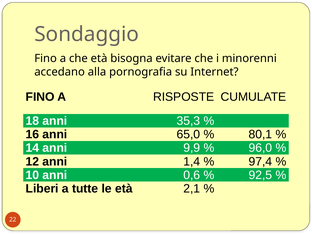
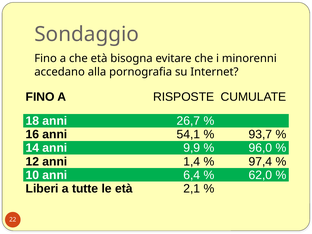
35,3: 35,3 -> 26,7
65,0: 65,0 -> 54,1
80,1: 80,1 -> 93,7
0,6: 0,6 -> 6,4
92,5: 92,5 -> 62,0
